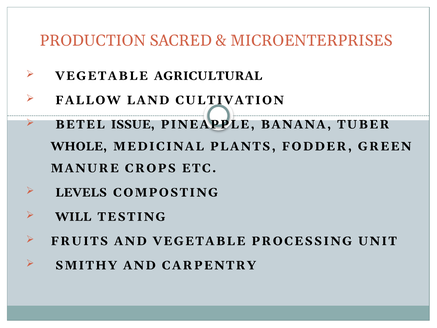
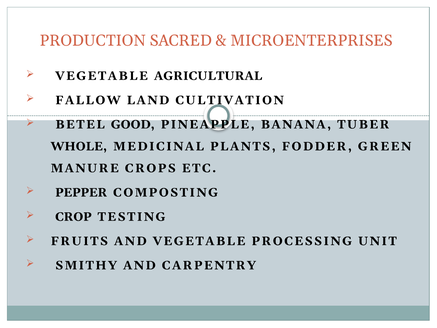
ISSUE: ISSUE -> GOOD
LEVELS: LEVELS -> PEPPER
WILL: WILL -> CROP
